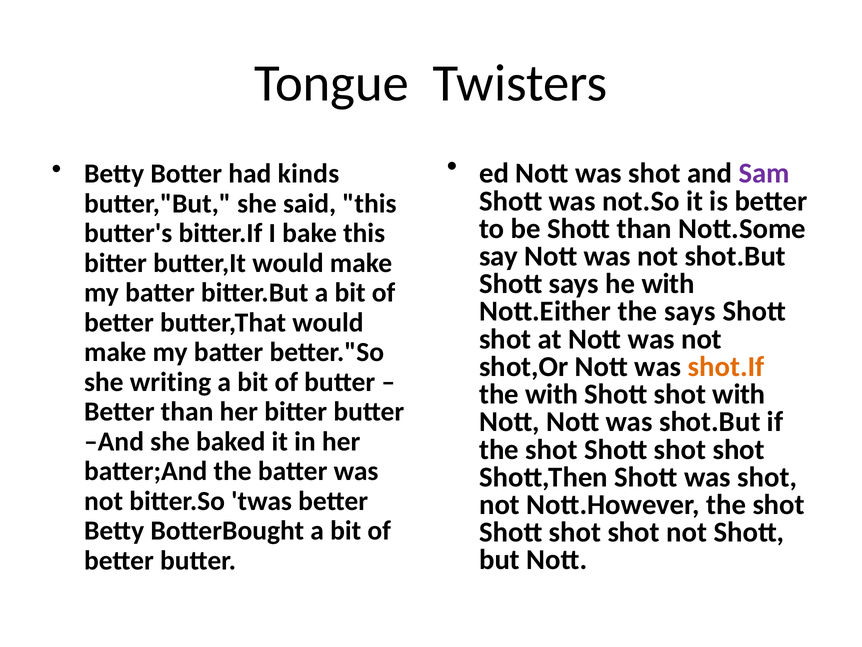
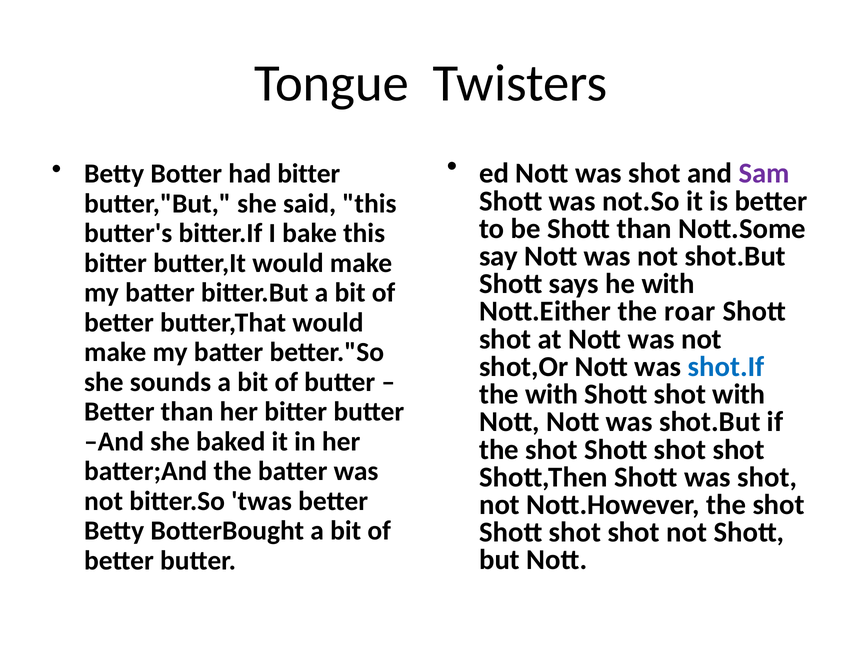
had kinds: kinds -> bitter
the says: says -> roar
shot.If colour: orange -> blue
writing: writing -> sounds
